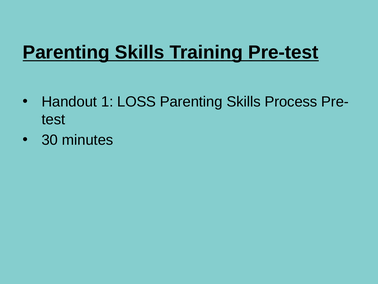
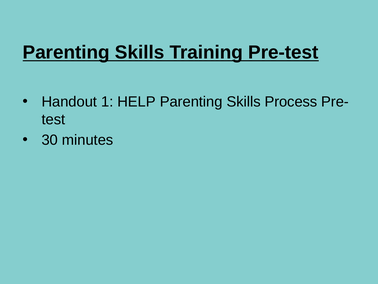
LOSS: LOSS -> HELP
